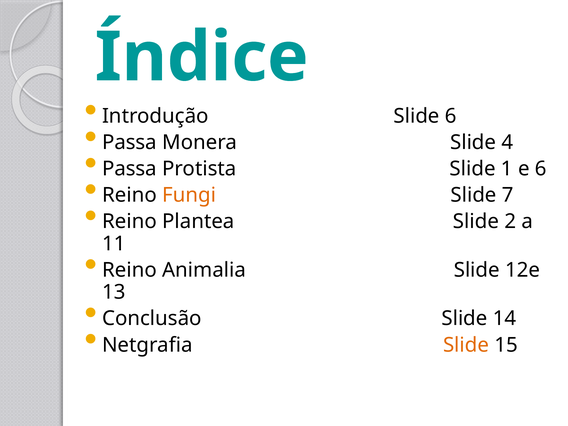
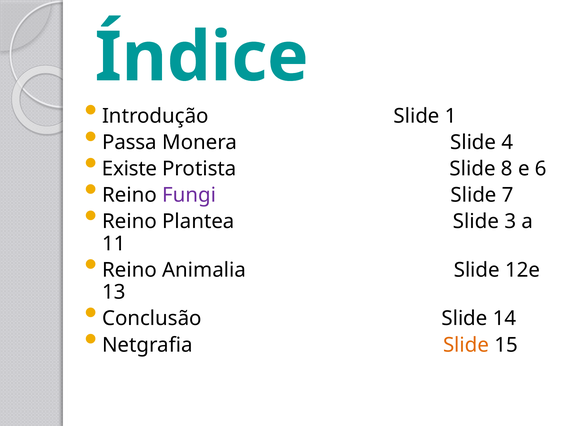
Slide 6: 6 -> 1
Passa at (129, 169): Passa -> Existe
1: 1 -> 8
Fungi colour: orange -> purple
2: 2 -> 3
